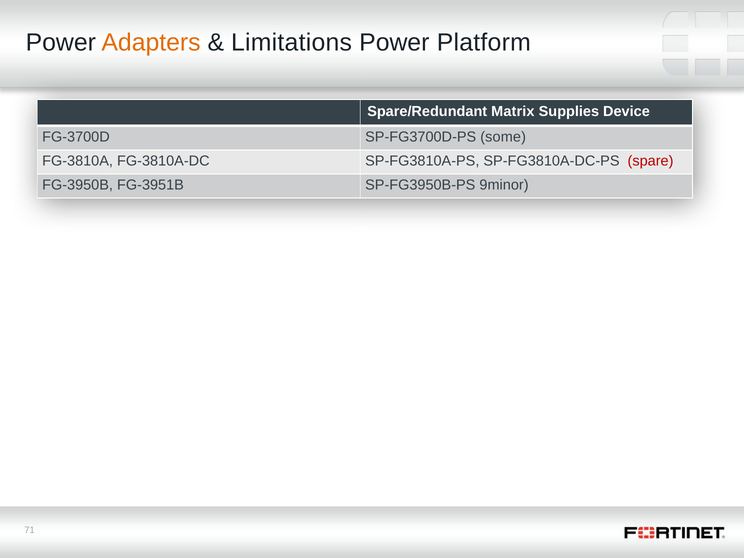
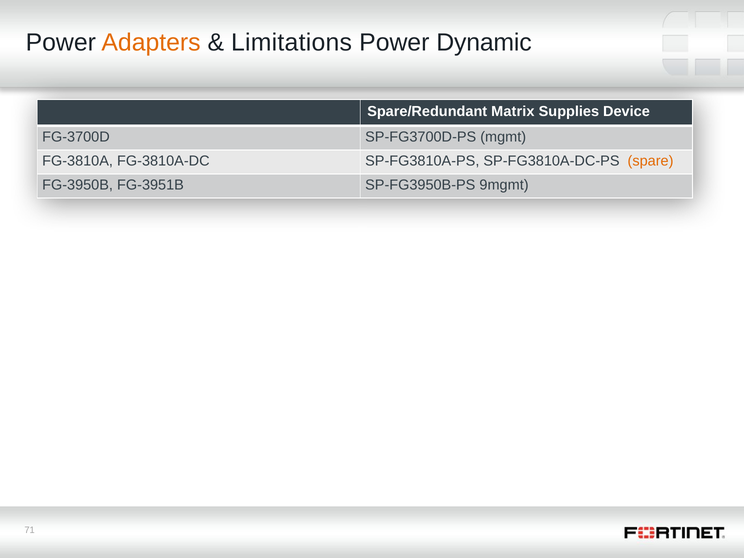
Platform: Platform -> Dynamic
some: some -> mgmt
spare colour: red -> orange
9minor: 9minor -> 9mgmt
